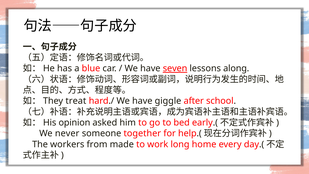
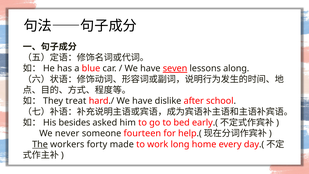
giggle: giggle -> dislike
opinion: opinion -> besides
together: together -> fourteen
The underline: none -> present
from: from -> forty
